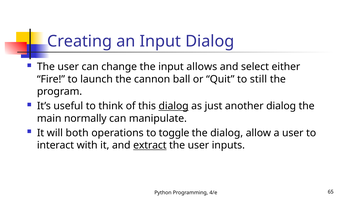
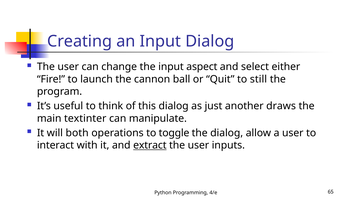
allows: allows -> aspect
dialog at (174, 106) underline: present -> none
another dialog: dialog -> draws
normally: normally -> textinter
